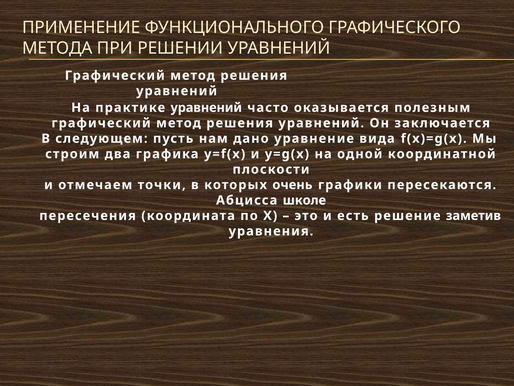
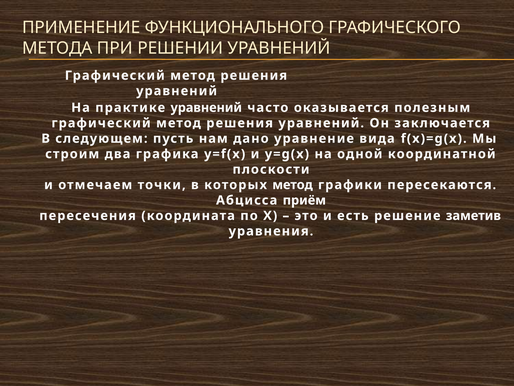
которых очень: очень -> метод
школе: школе -> приём
